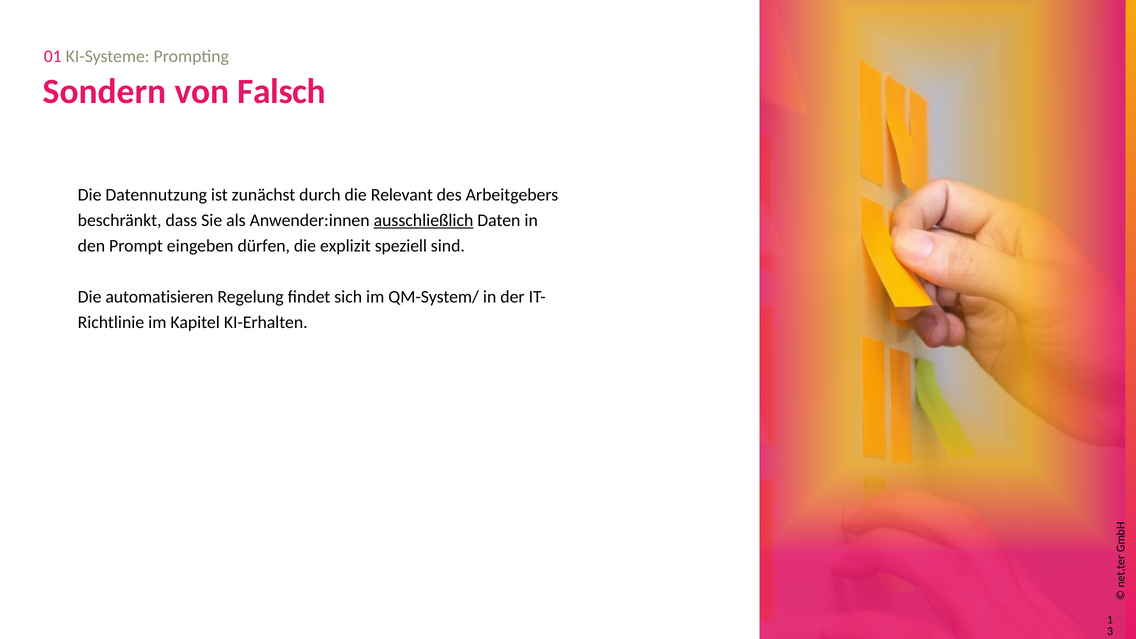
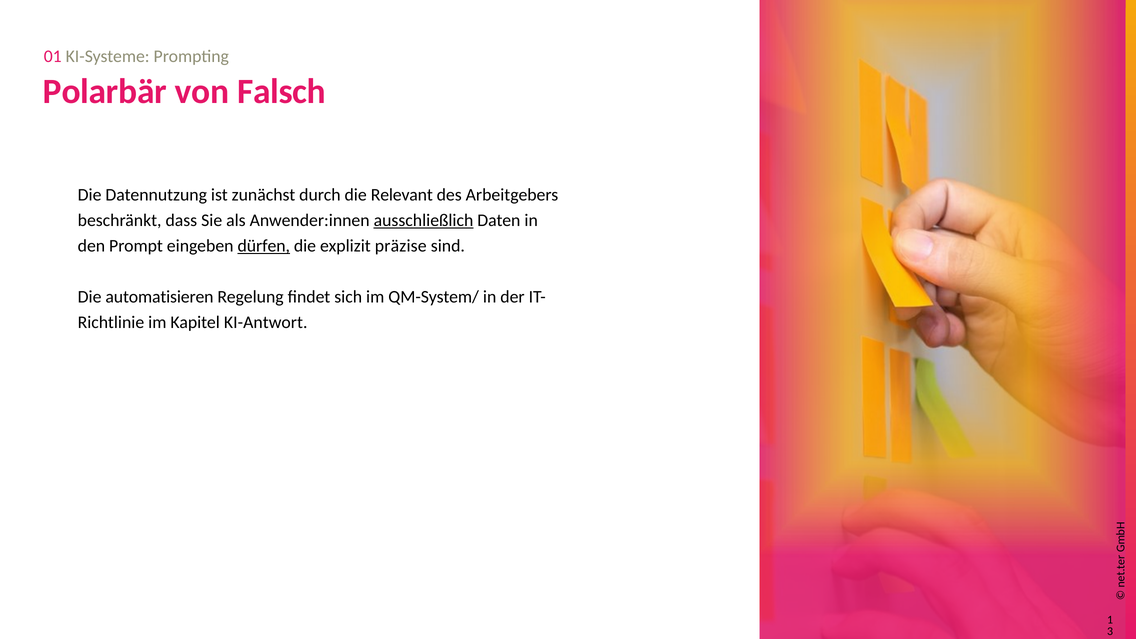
Sondern: Sondern -> Polarbär
dürfen underline: none -> present
speziell: speziell -> präzise
KI-Erhalten: KI-Erhalten -> KI-Antwort
